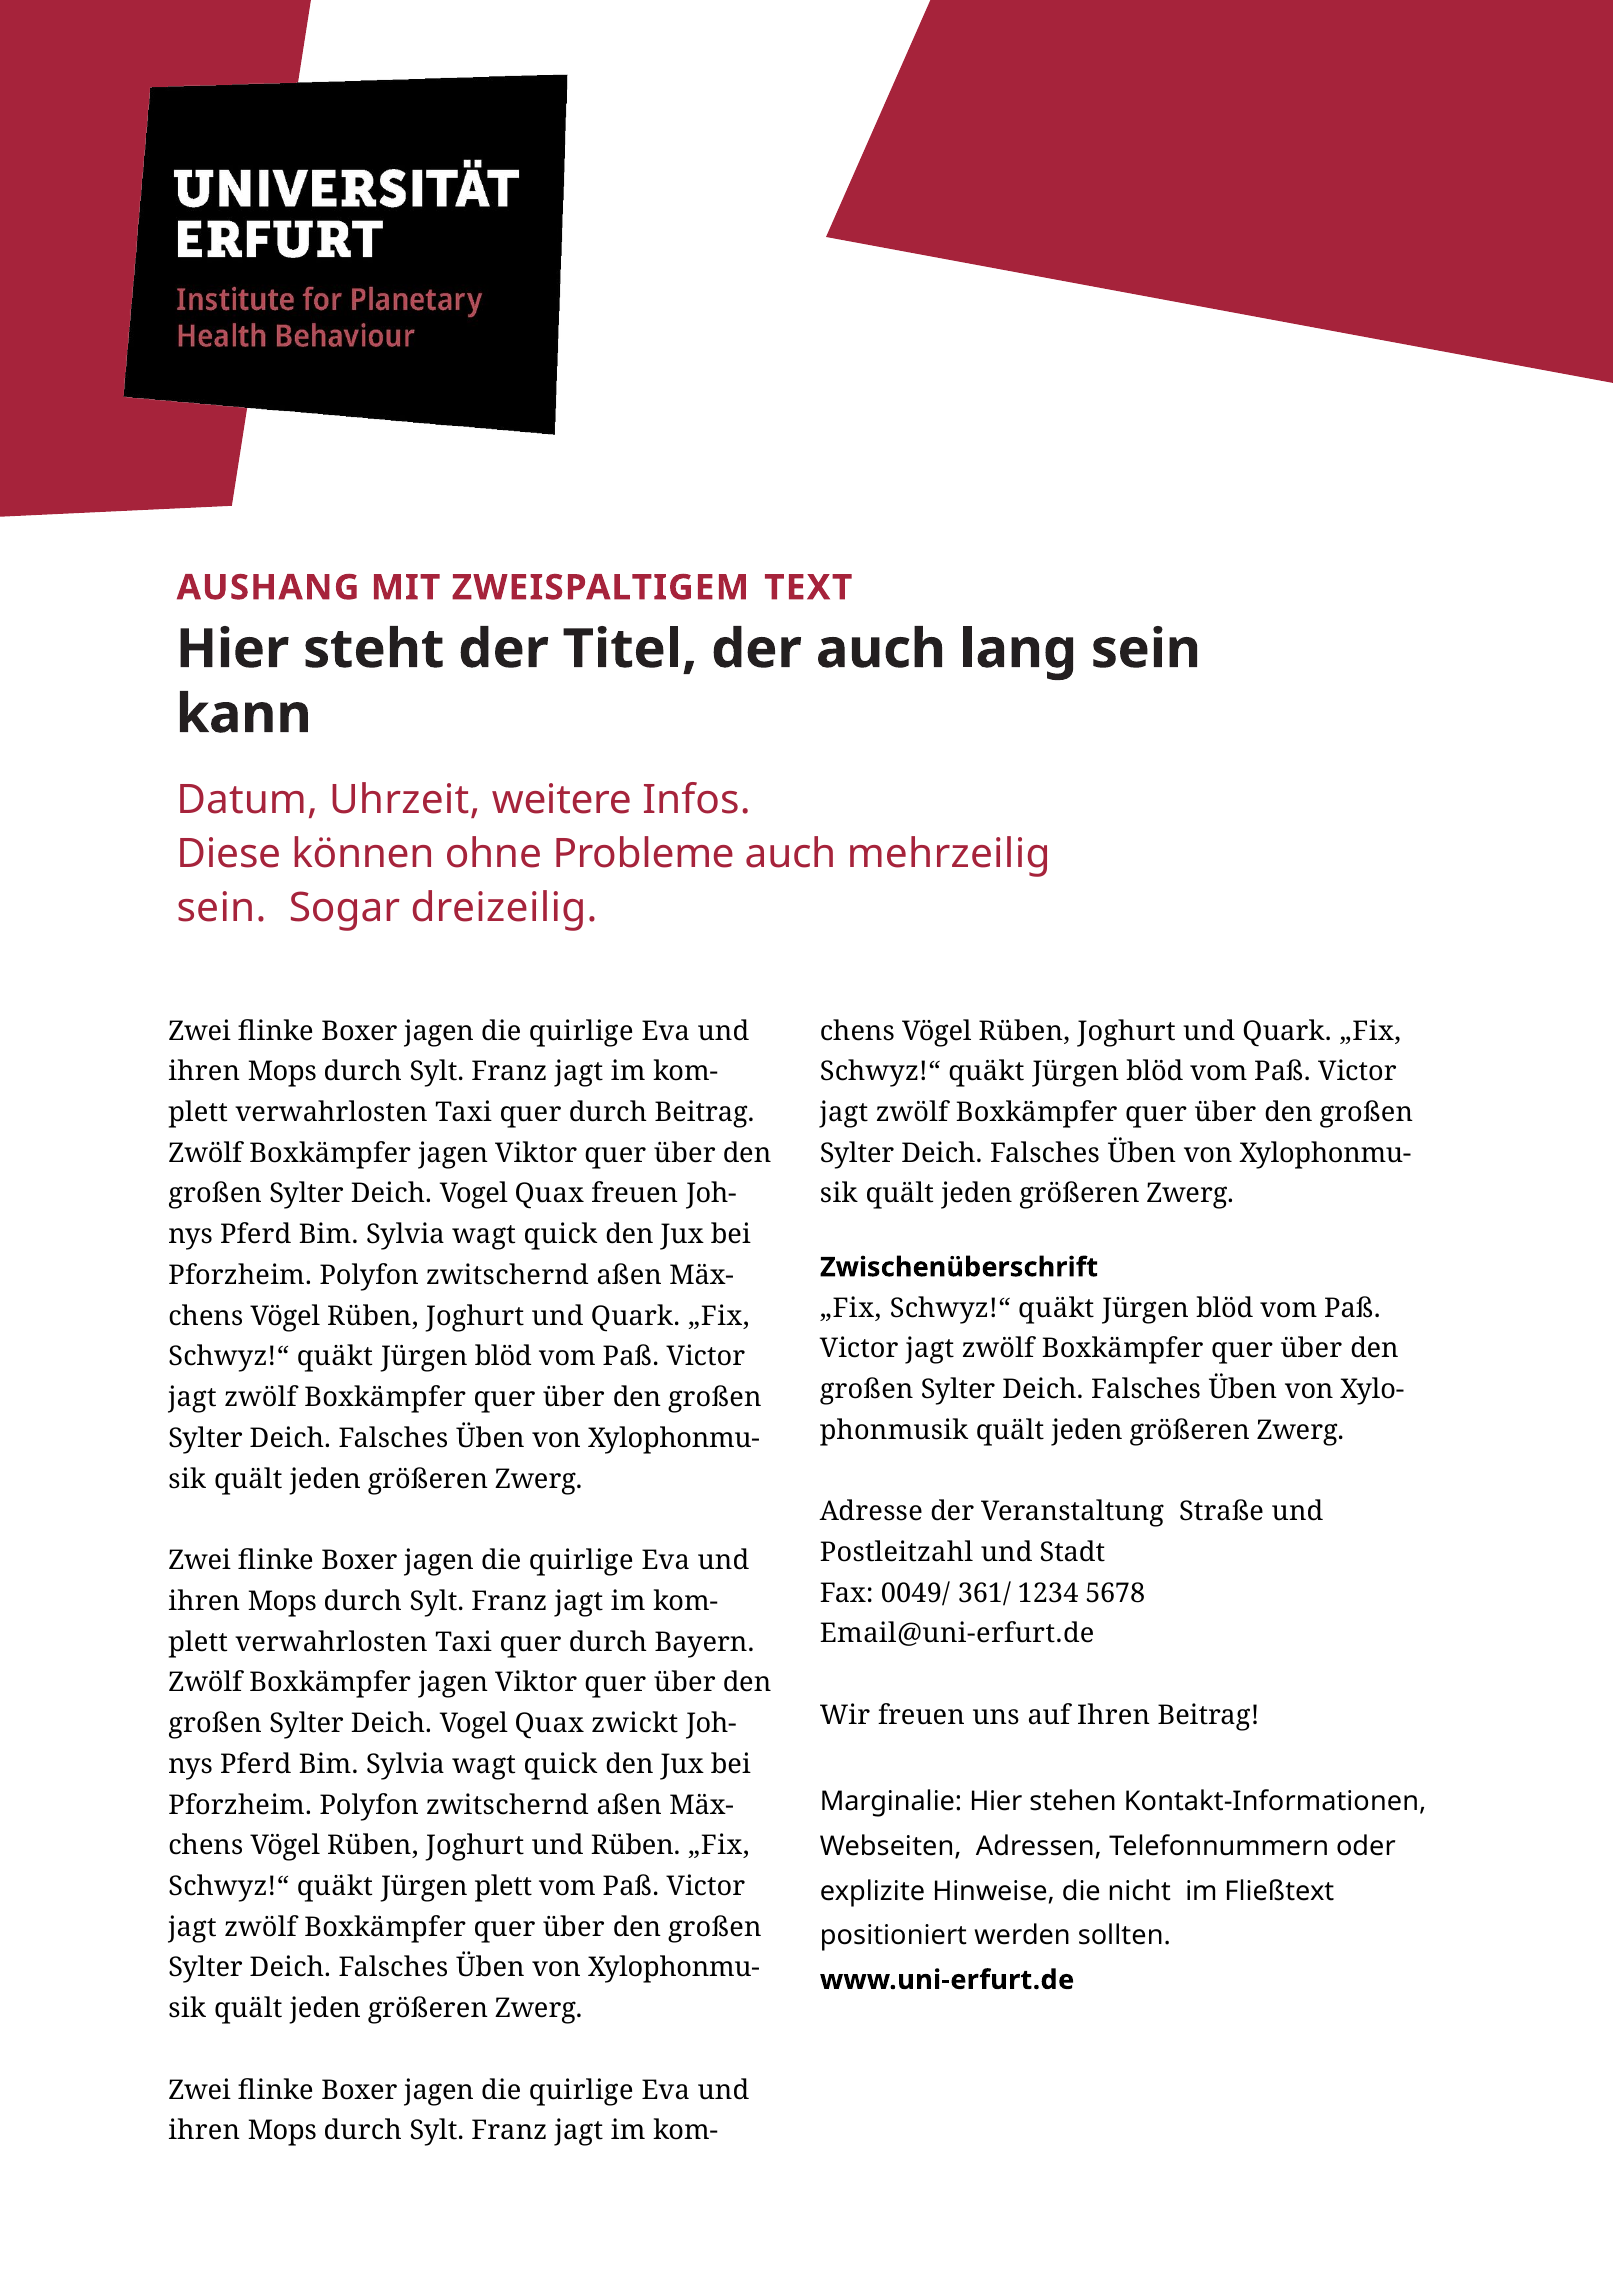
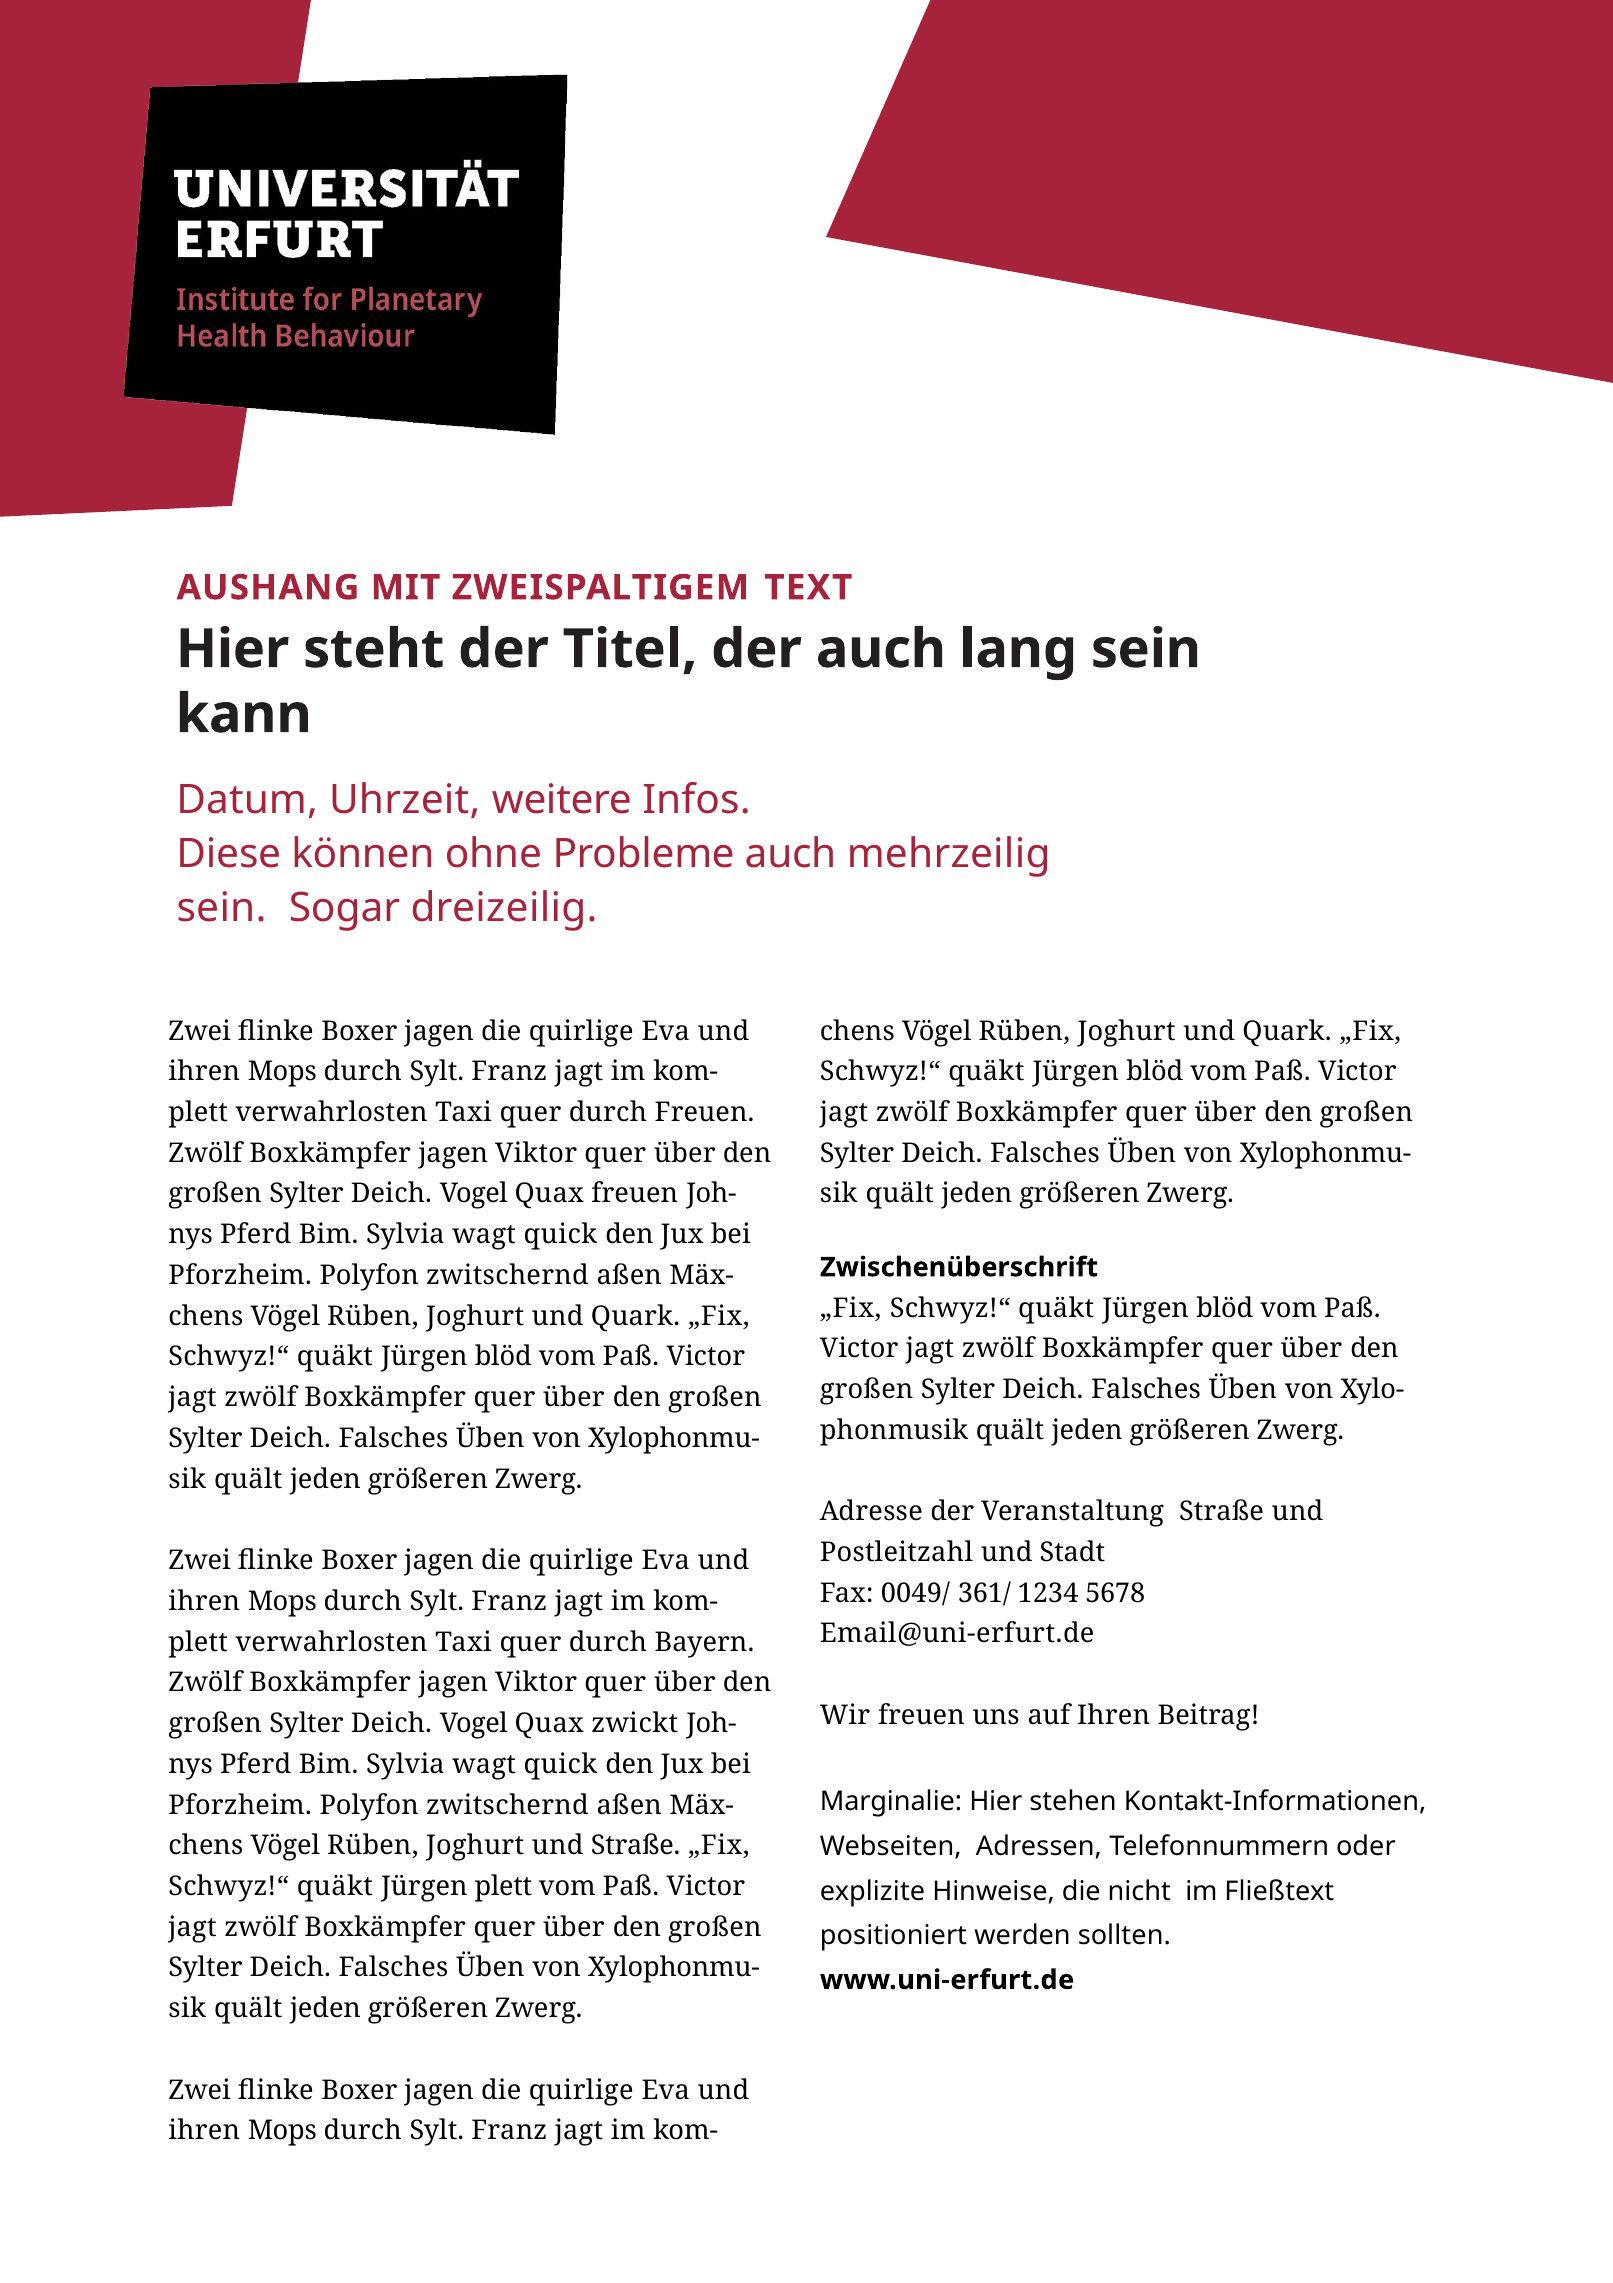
durch Beitrag: Beitrag -> Freuen
und Rüben: Rüben -> Straße
